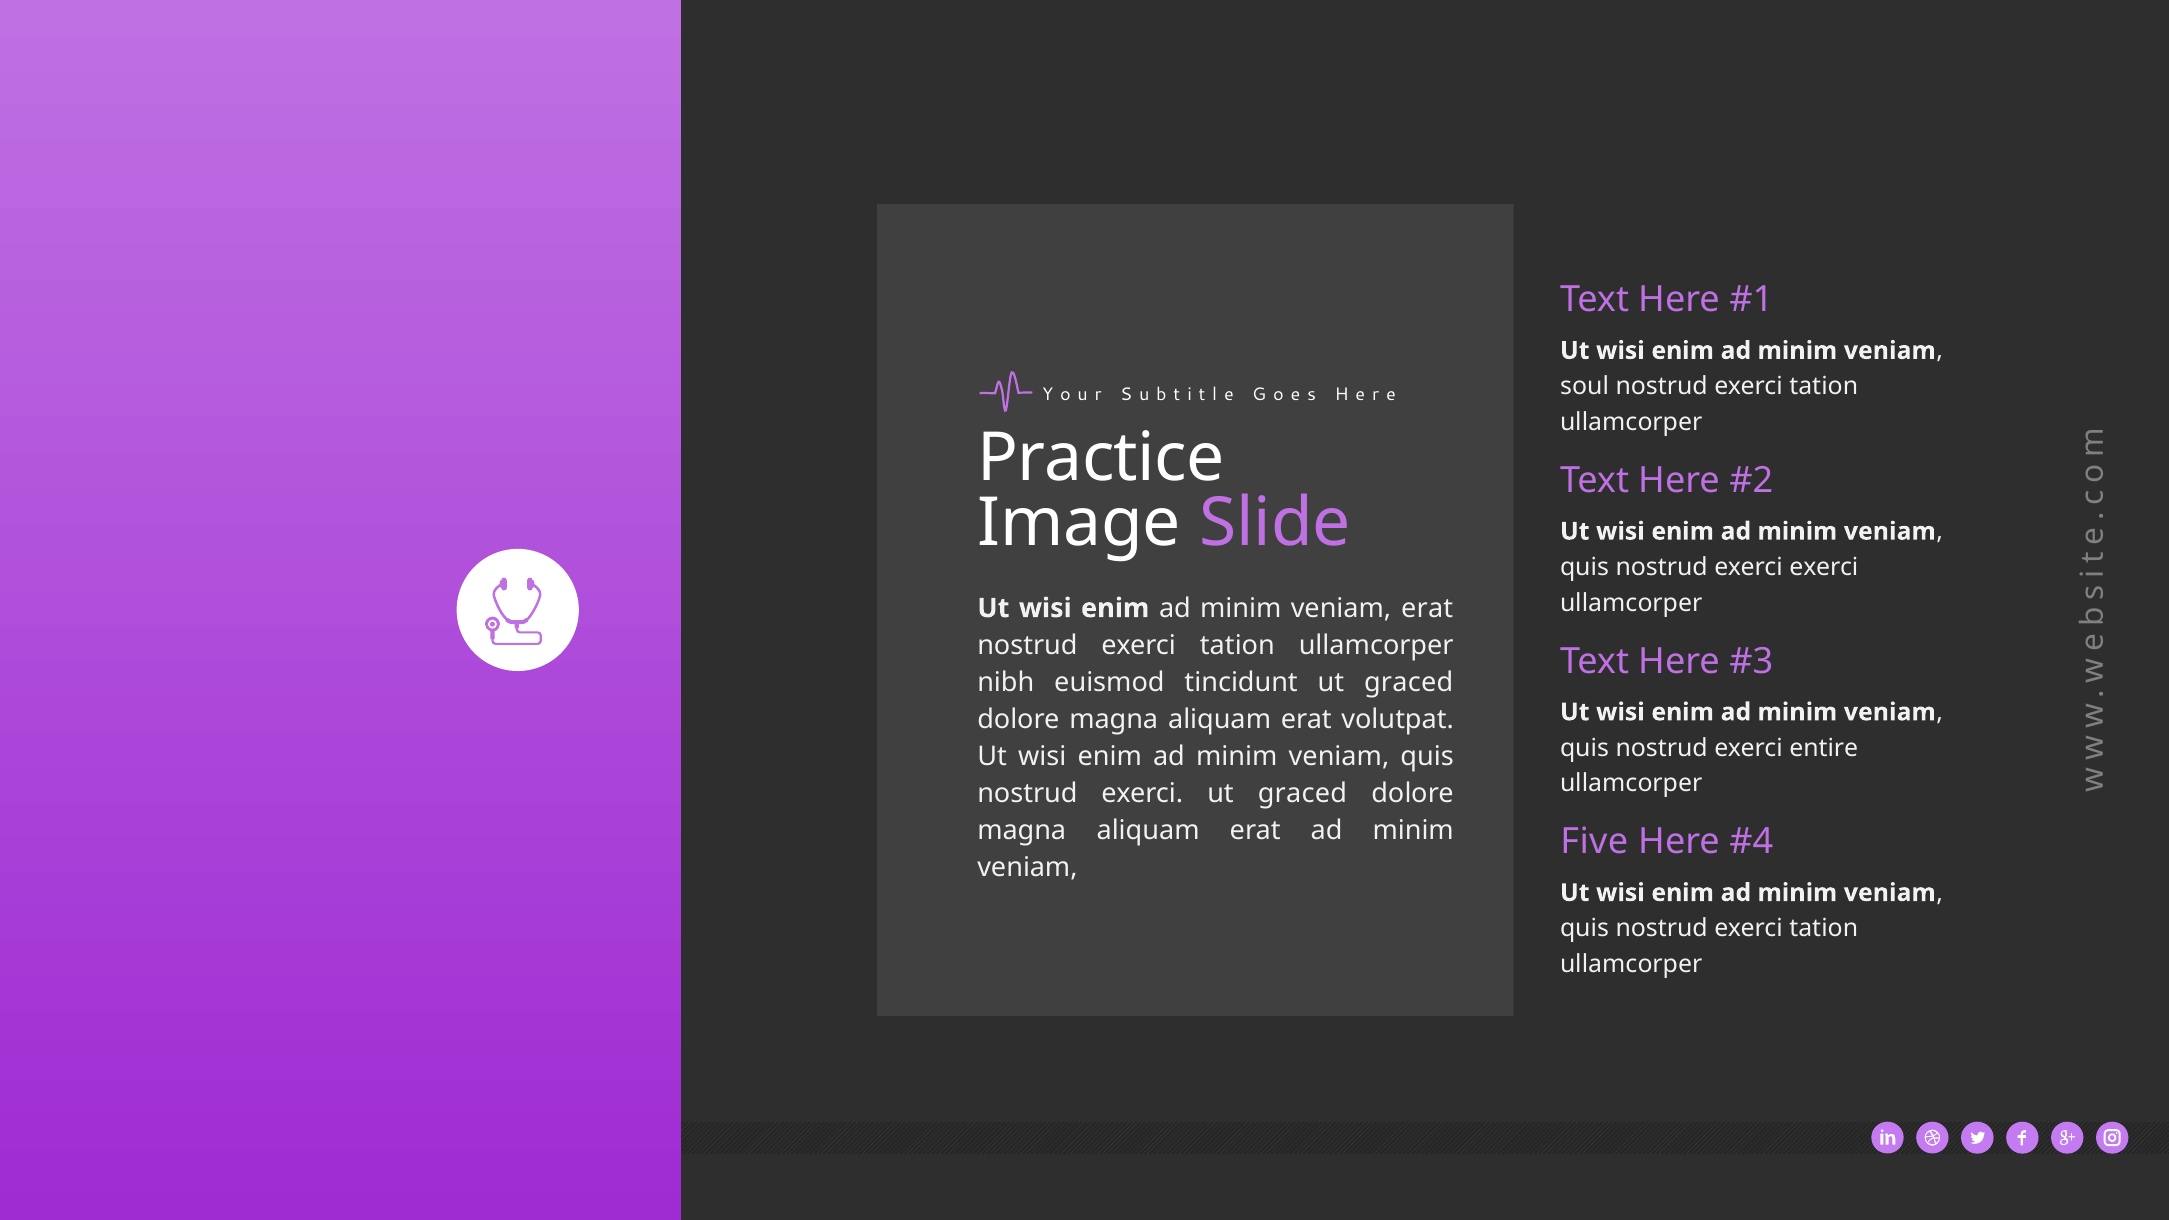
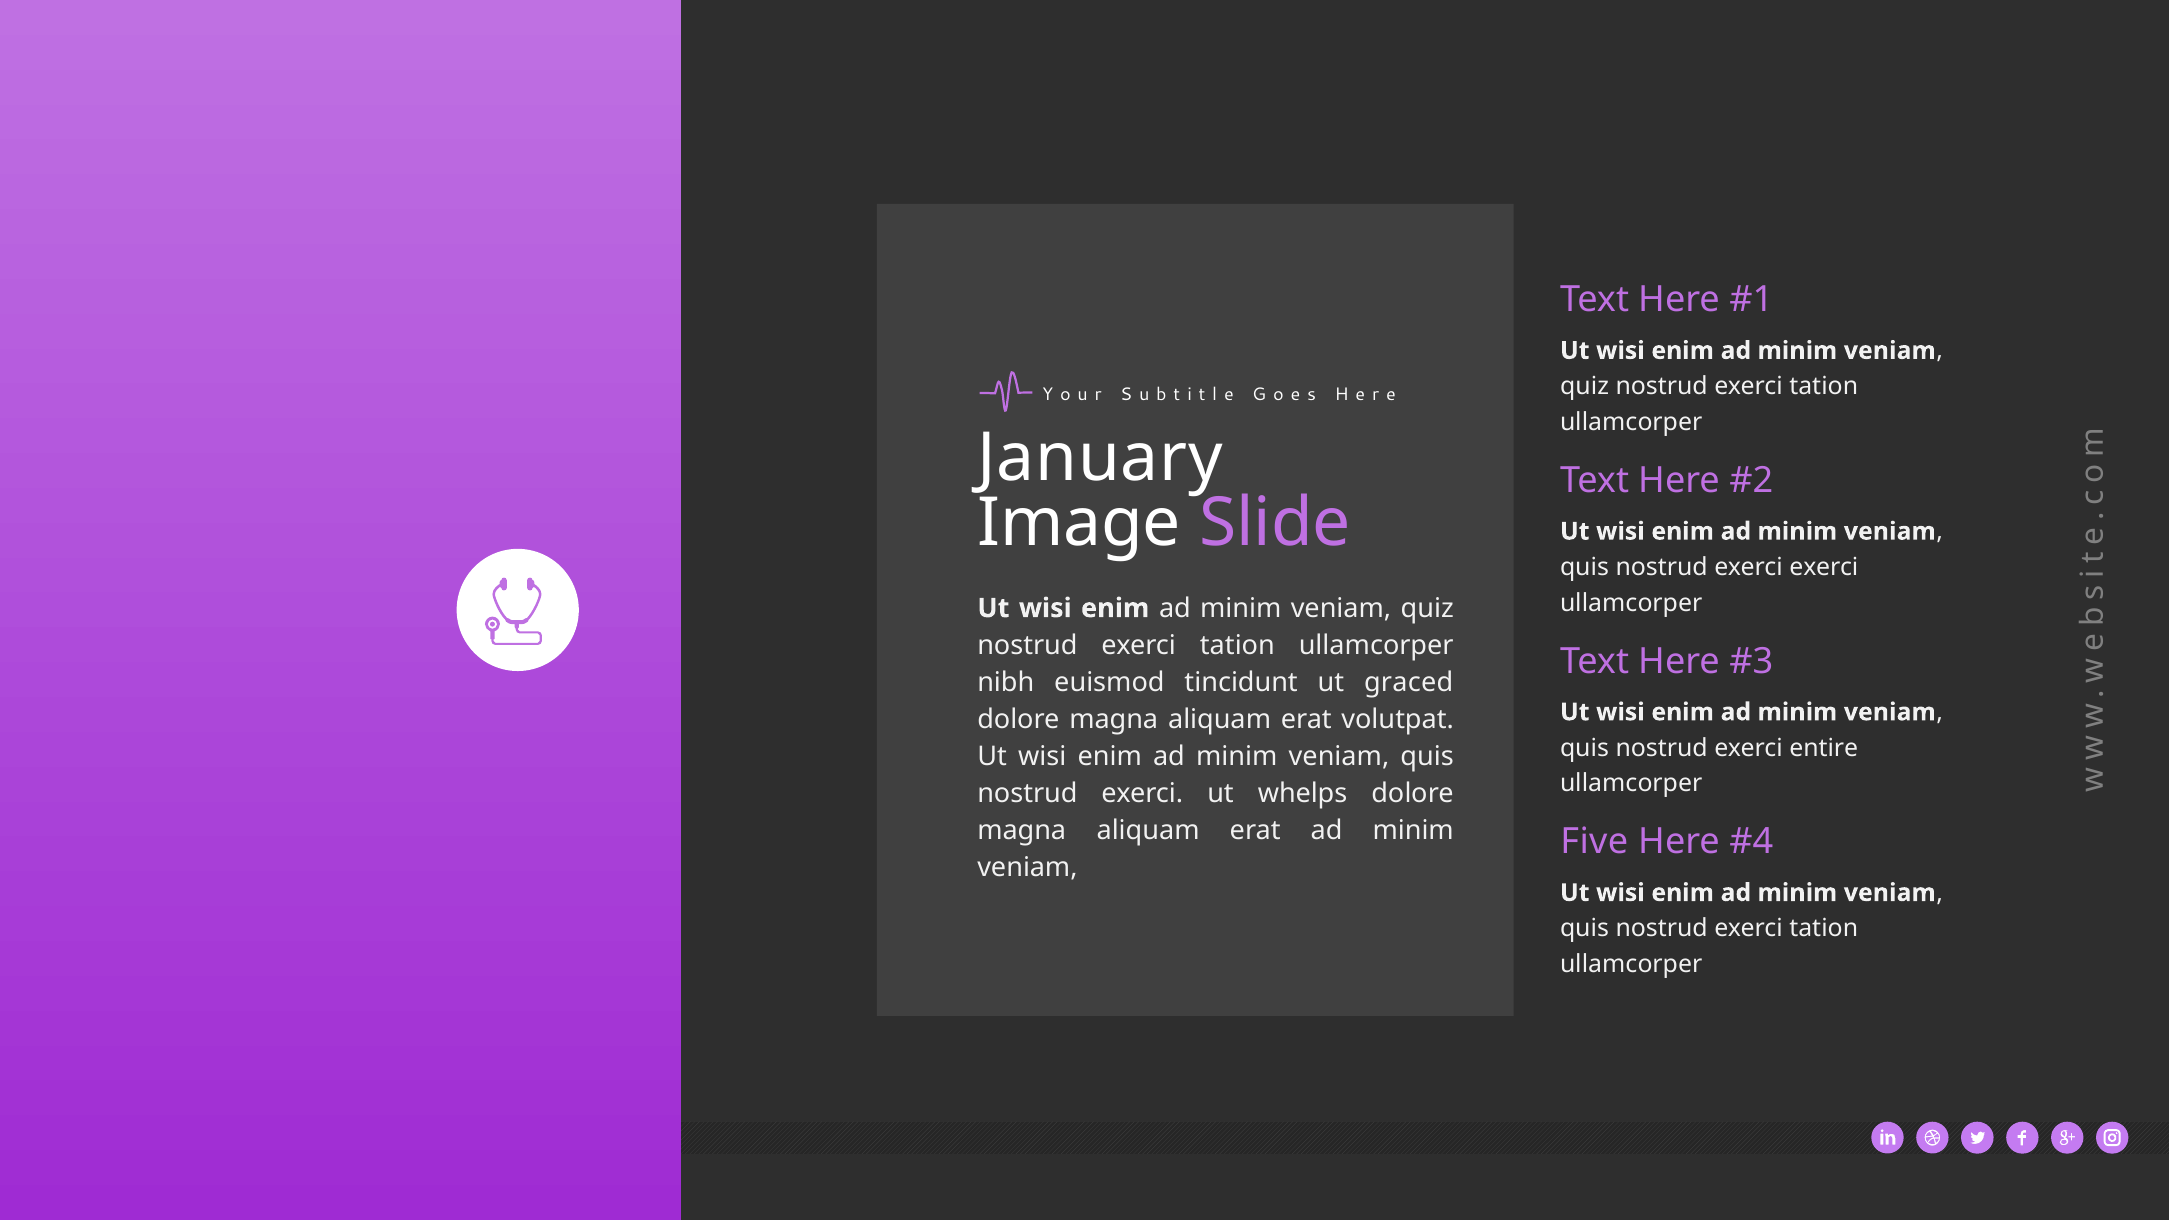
soul at (1585, 387): soul -> quiz
Practice: Practice -> January
erat at (1427, 608): erat -> quiz
exerci ut graced: graced -> whelps
